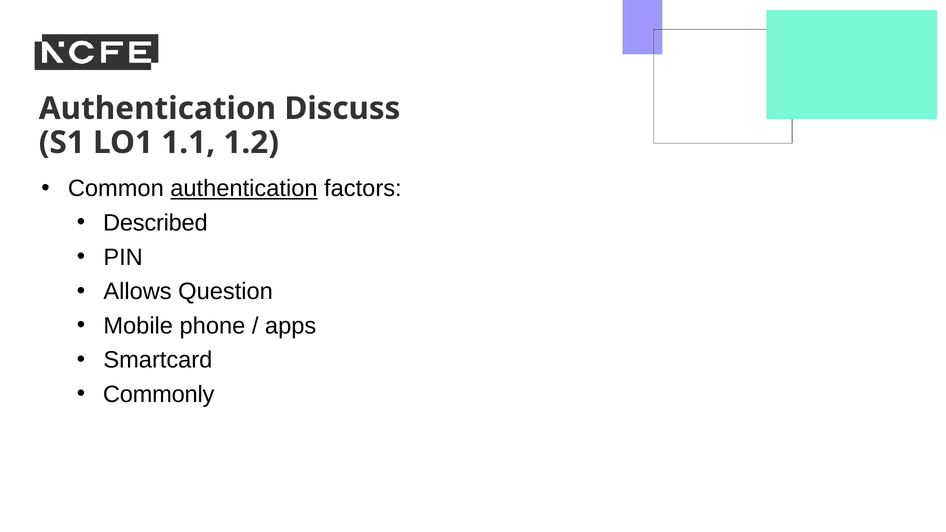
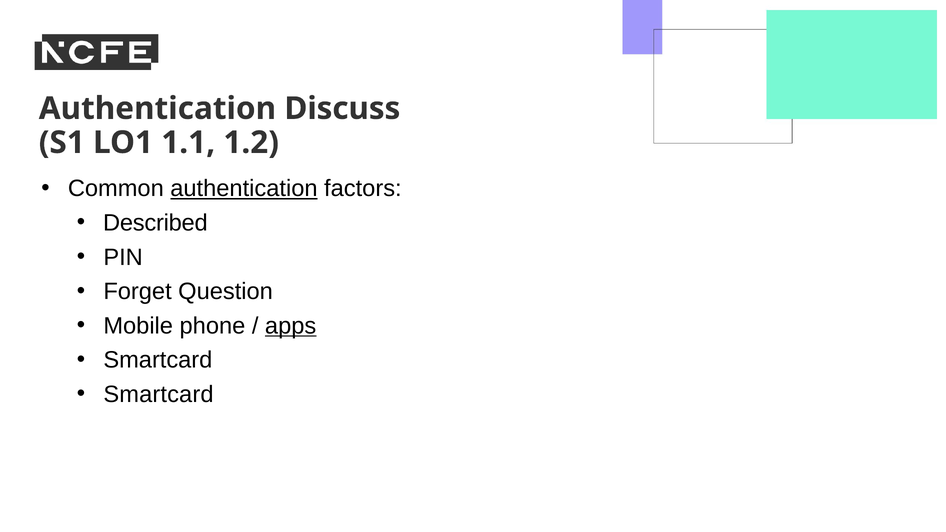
Allows: Allows -> Forget
apps underline: none -> present
Commonly at (159, 395): Commonly -> Smartcard
